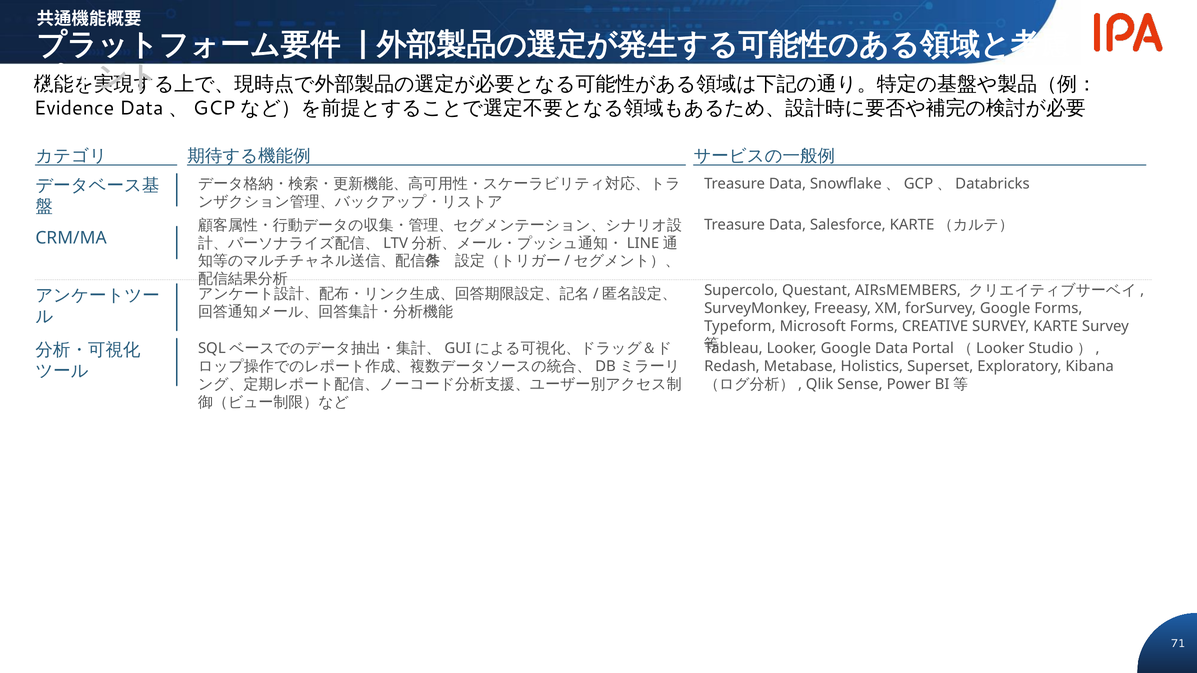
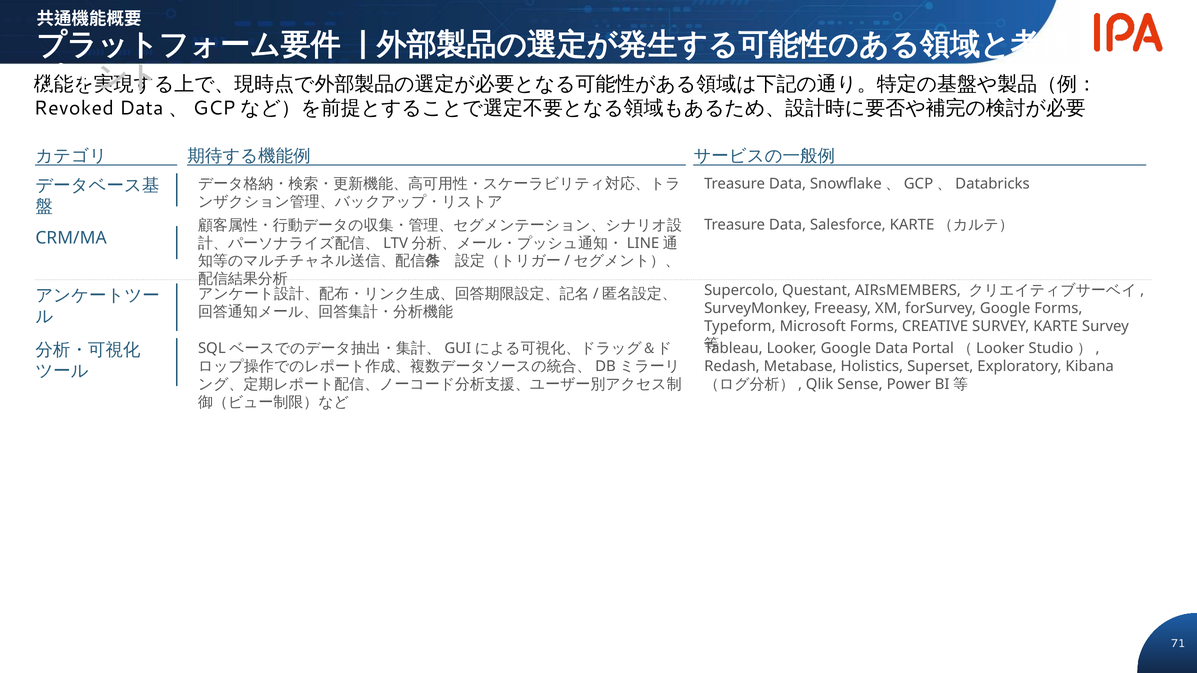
Evidence: Evidence -> Revoked
